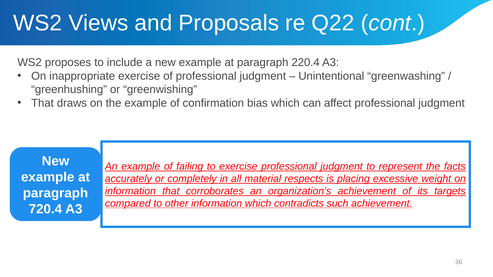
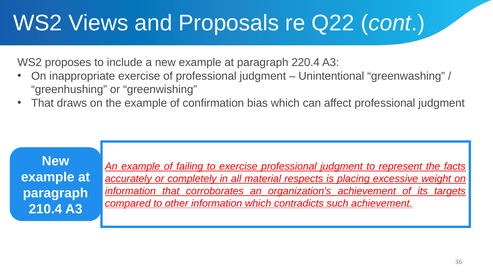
720.4: 720.4 -> 210.4
